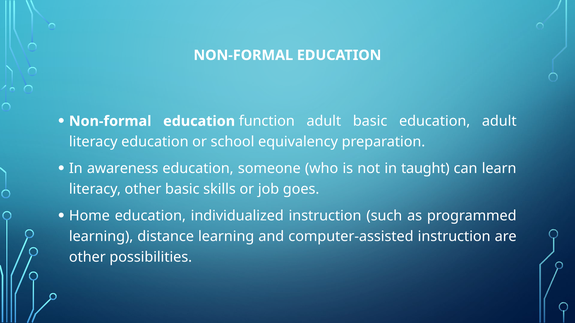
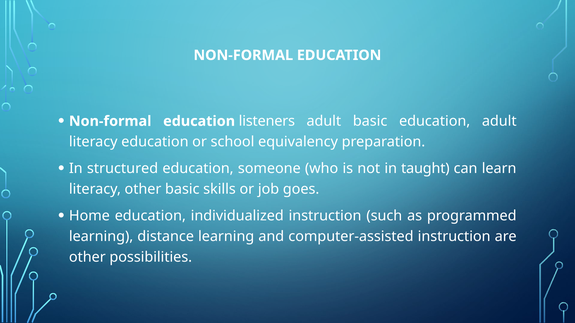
function: function -> listeners
awareness: awareness -> structured
